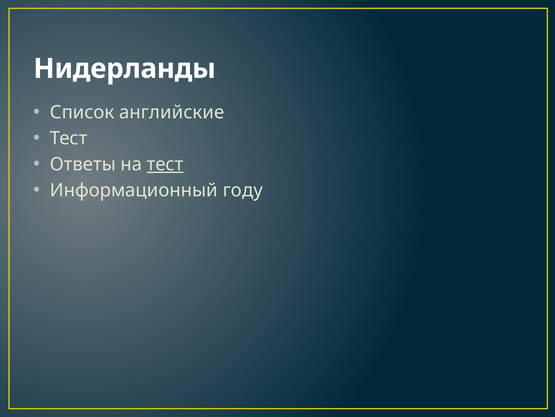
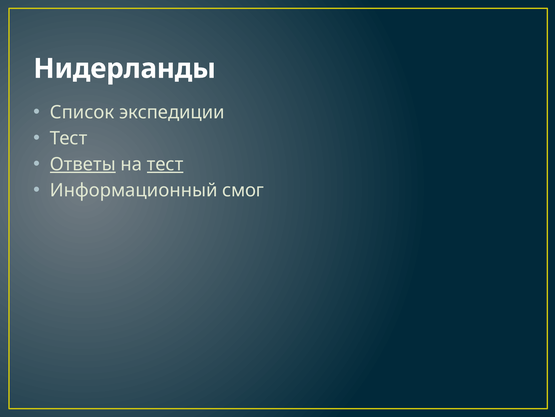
английские: английские -> экспедиции
Ответы underline: none -> present
году: году -> смог
